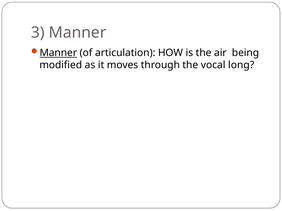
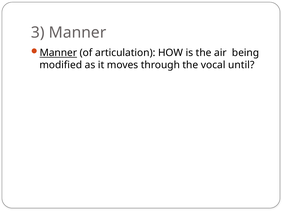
long: long -> until
